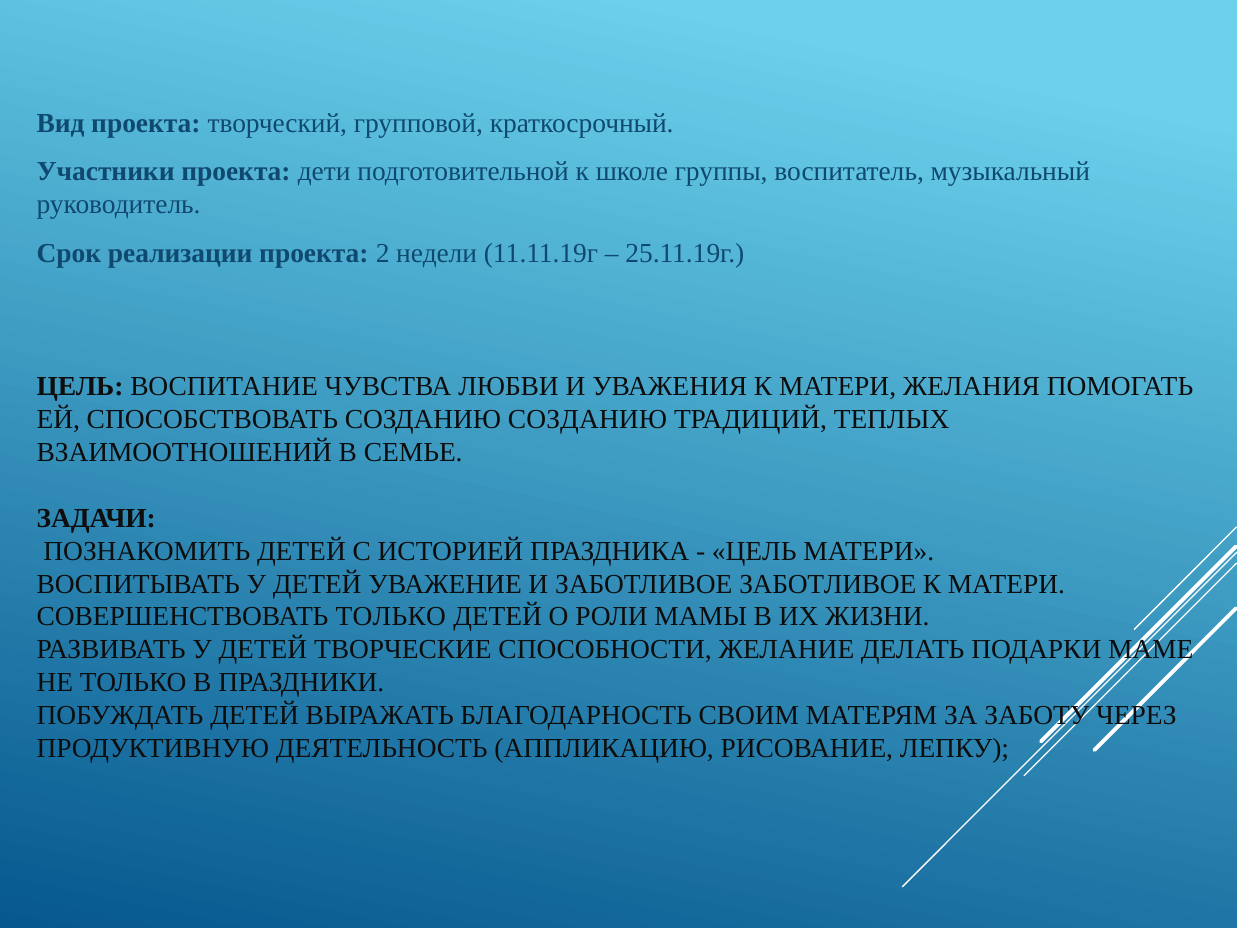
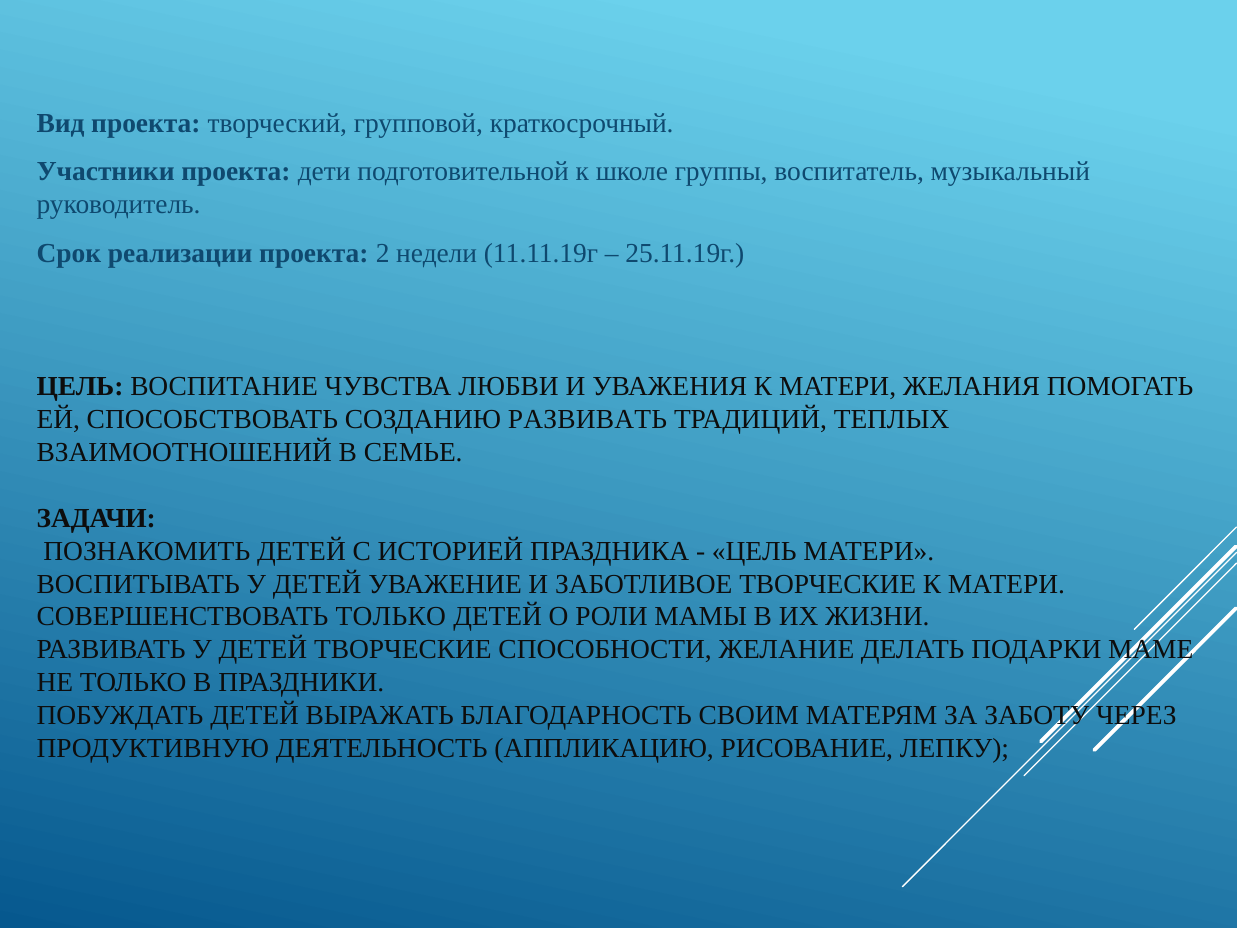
СОЗДАНИЮ СОЗДАНИЮ: СОЗДАНИЮ -> РАЗВИВАТЬ
ЗАБОТЛИВОЕ ЗАБОТЛИВОЕ: ЗАБОТЛИВОЕ -> ТВОРЧЕСКИЕ
